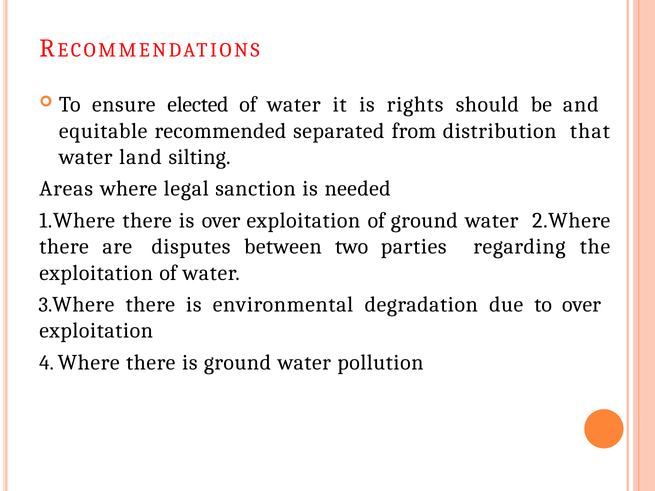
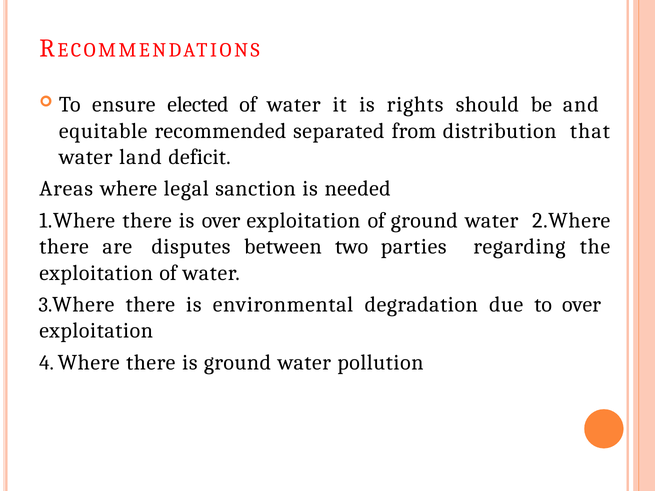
silting: silting -> deficit
